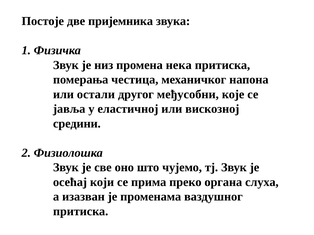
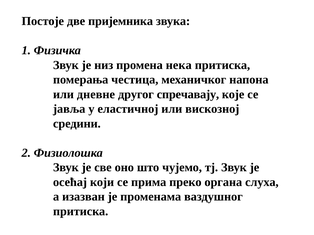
остали: остали -> дневне
међусобни: међусобни -> спречавају
